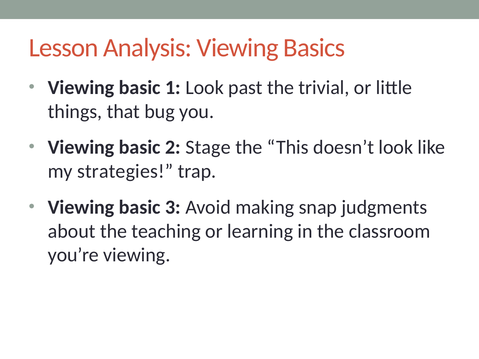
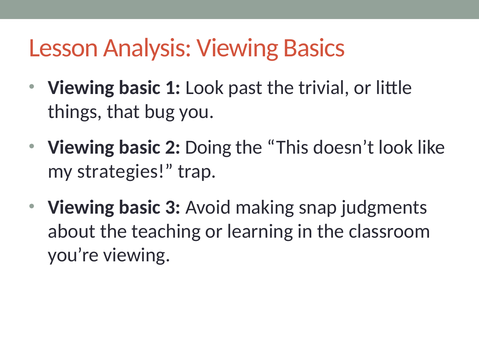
Stage: Stage -> Doing
